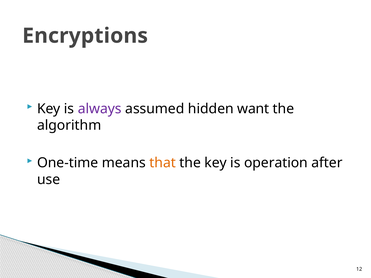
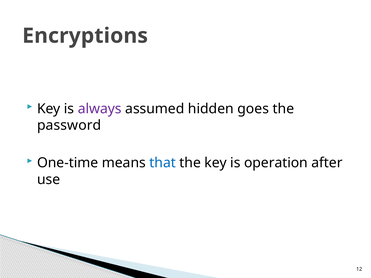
want: want -> goes
algorithm: algorithm -> password
that colour: orange -> blue
